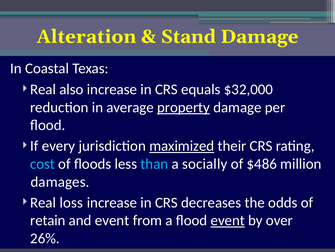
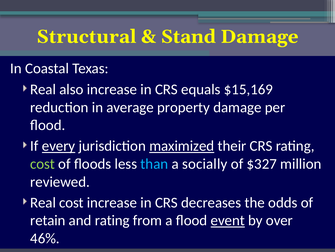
Alteration: Alteration -> Structural
$32,000: $32,000 -> $15,169
property underline: present -> none
every underline: none -> present
cost at (43, 163) colour: light blue -> light green
$486: $486 -> $327
damages: damages -> reviewed
Real loss: loss -> cost
and event: event -> rating
26%: 26% -> 46%
